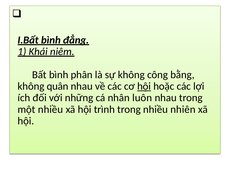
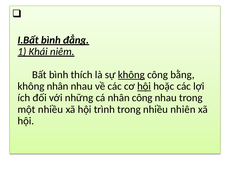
phân: phân -> thích
không at (131, 75) underline: none -> present
không quân: quân -> nhân
nhân luôn: luôn -> công
